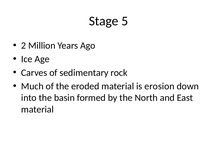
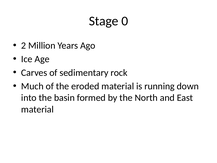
5: 5 -> 0
erosion: erosion -> running
